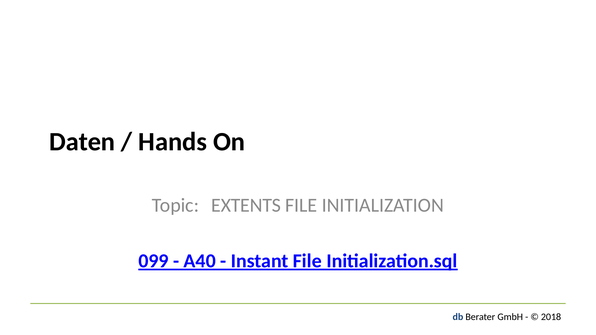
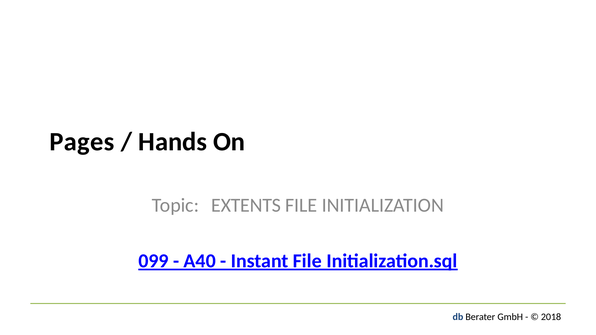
Daten: Daten -> Pages
